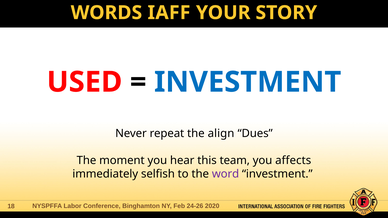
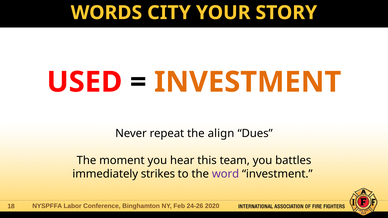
IAFF: IAFF -> CITY
INVESTMENT at (248, 82) colour: blue -> orange
affects: affects -> battles
selfish: selfish -> strikes
